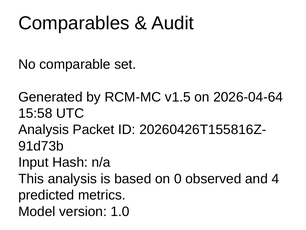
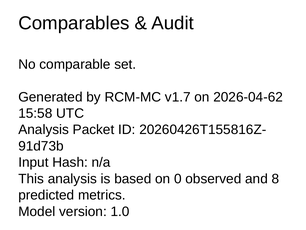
v1.5: v1.5 -> v1.7
2026-04-64: 2026-04-64 -> 2026-04-62
4: 4 -> 8
